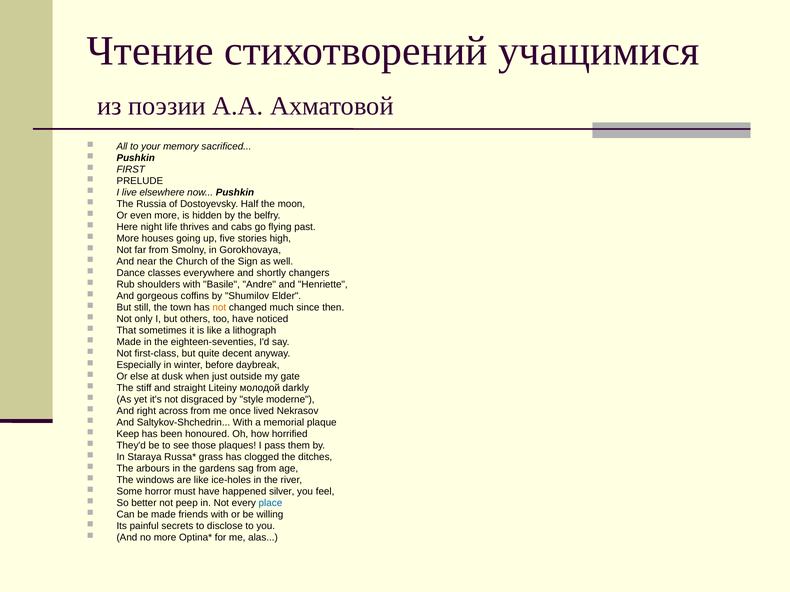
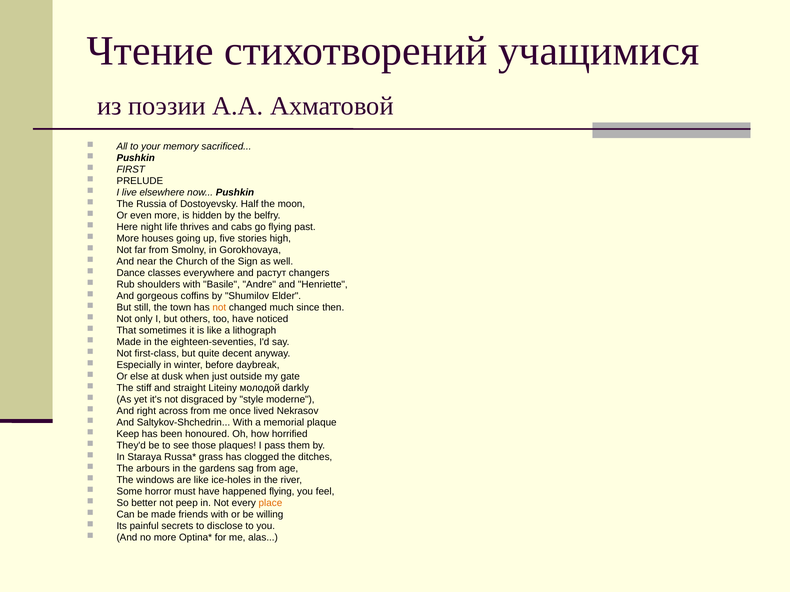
shortly: shortly -> растут
happened silver: silver -> flying
place colour: blue -> orange
